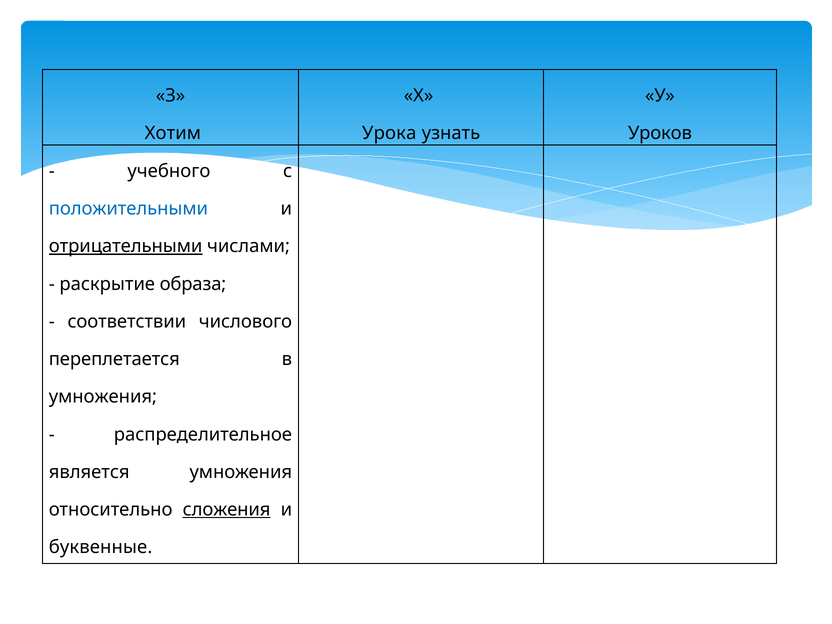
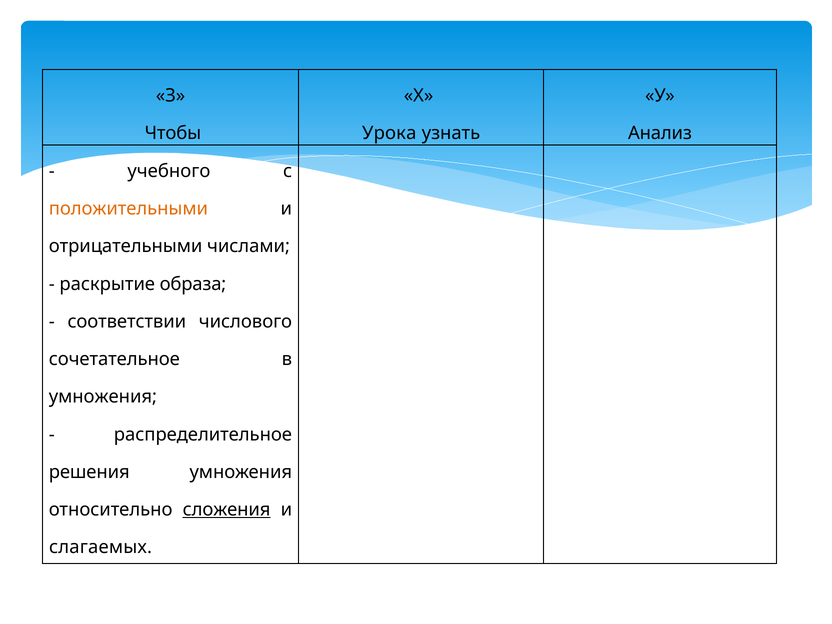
Хотим: Хотим -> Чтобы
Уроков: Уроков -> Анализ
положительными colour: blue -> orange
отрицательными underline: present -> none
переплетается: переплетается -> сочетательное
является: является -> решения
буквенные: буквенные -> слагаемых
